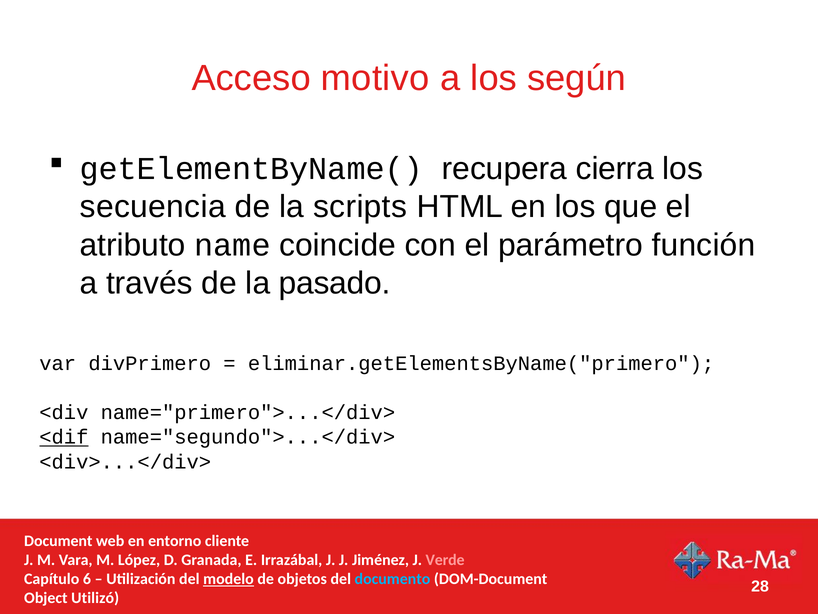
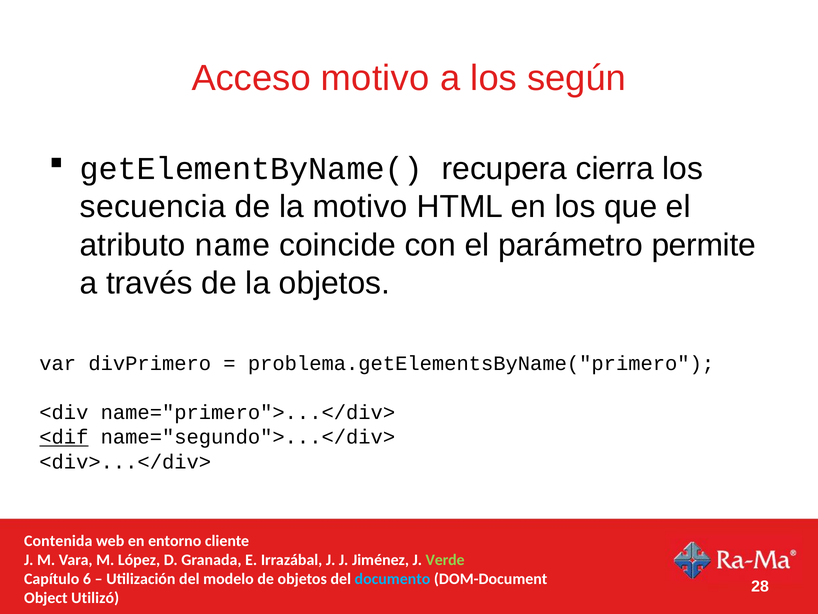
la scripts: scripts -> motivo
función: función -> permite
la pasado: pasado -> objetos
eliminar.getElementsByName("primero: eliminar.getElementsByName("primero -> problema.getElementsByName("primero
Document: Document -> Contenida
Verde colour: pink -> light green
modelo underline: present -> none
